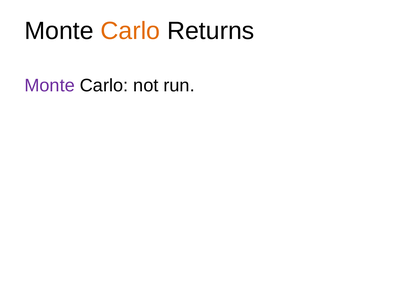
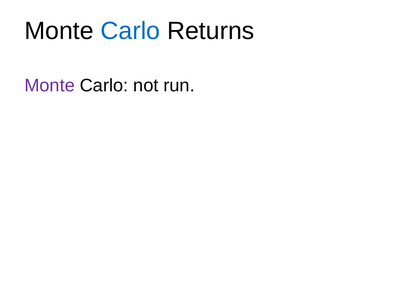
Carlo at (130, 31) colour: orange -> blue
